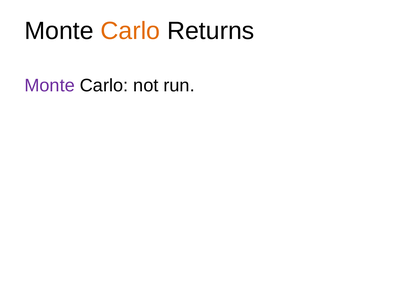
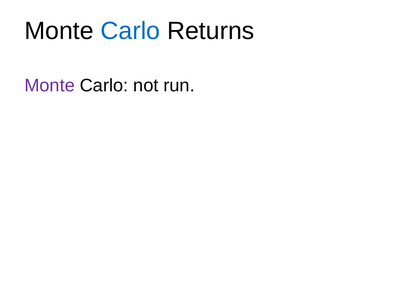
Carlo at (130, 31) colour: orange -> blue
